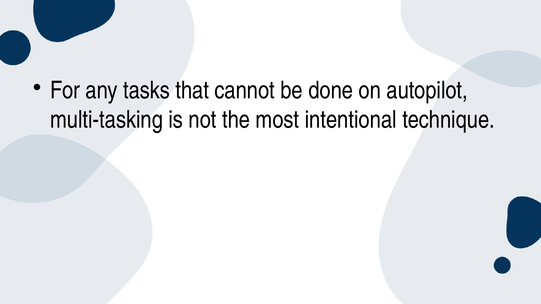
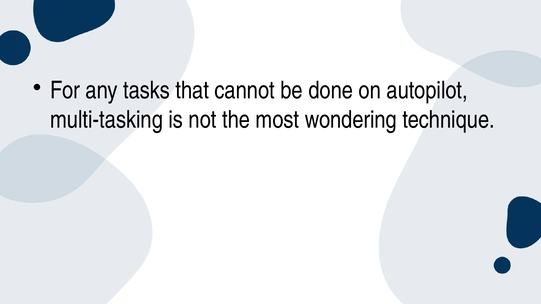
intentional: intentional -> wondering
